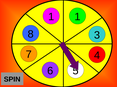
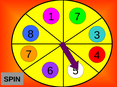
1 1: 1 -> 7
